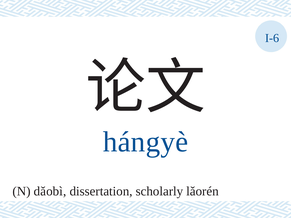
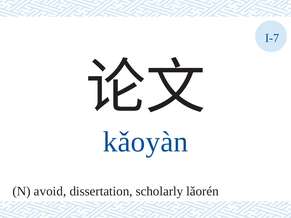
I-6: I-6 -> I-7
hángyè: hángyè -> kǎoyàn
dǎobì: dǎobì -> avoid
